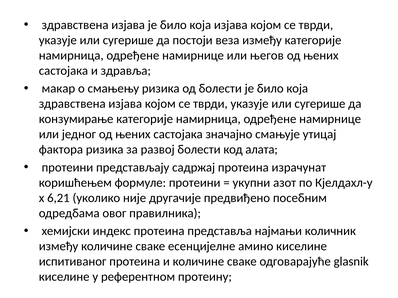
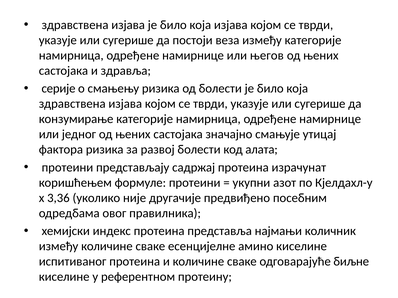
макар: макар -> серије
6,21: 6,21 -> 3,36
glasnik: glasnik -> биљне
